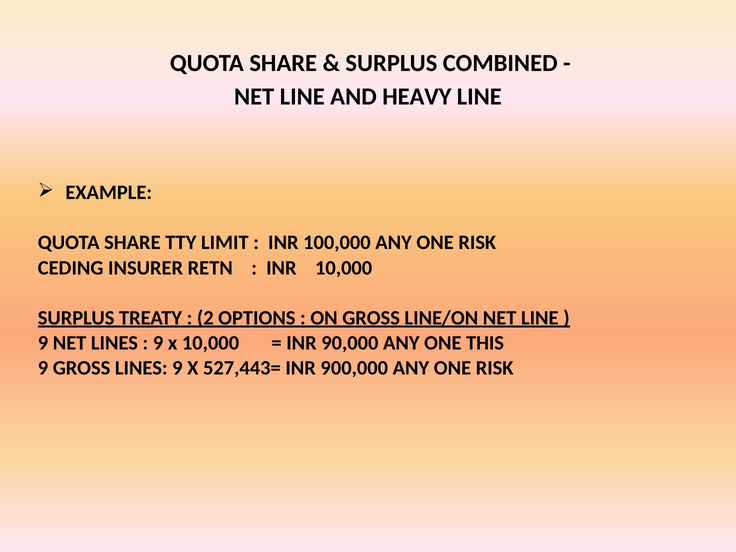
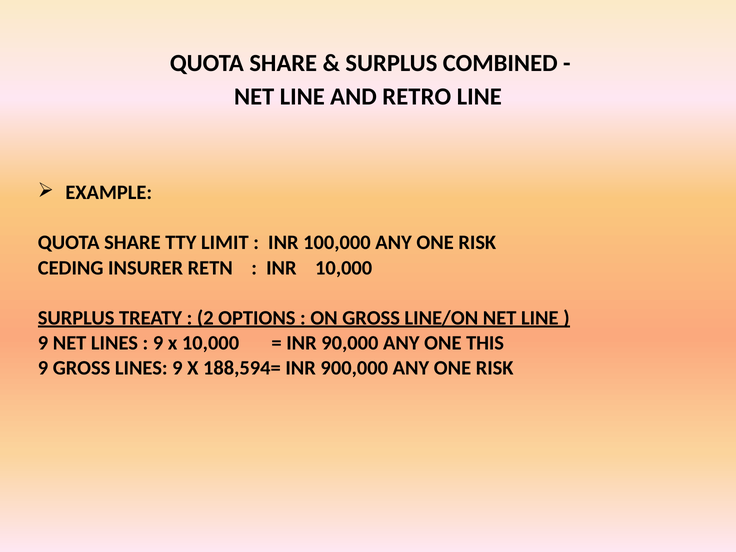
HEAVY: HEAVY -> RETRO
527,443=: 527,443= -> 188,594=
